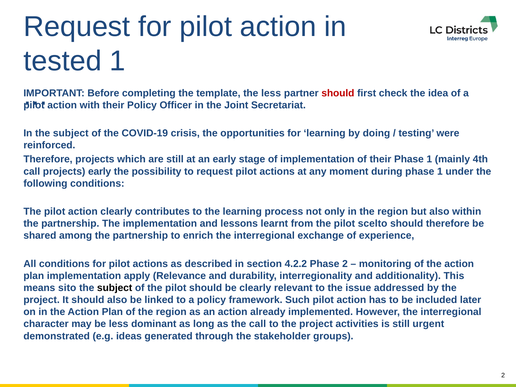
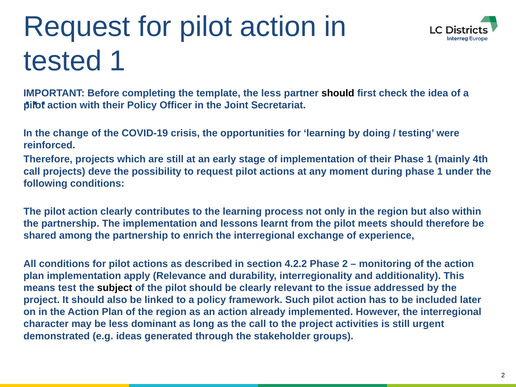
should at (338, 93) colour: red -> black
In the subject: subject -> change
projects early: early -> deve
scelto: scelto -> meets
sito: sito -> test
